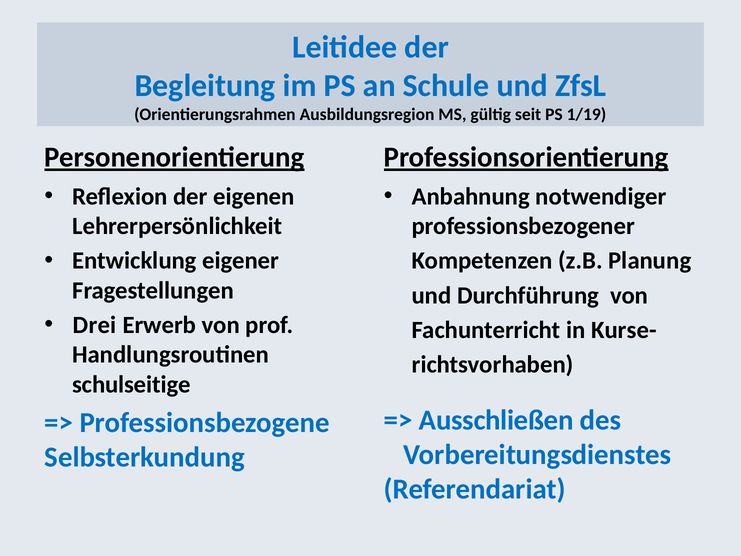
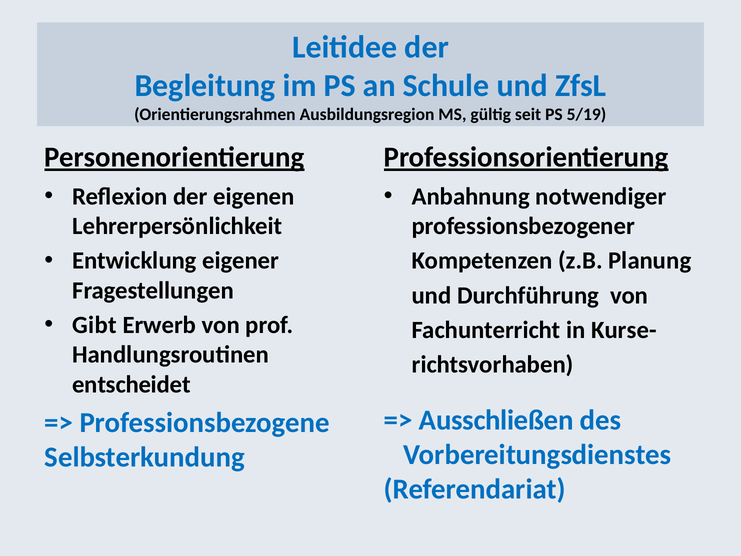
1/19: 1/19 -> 5/19
Drei: Drei -> Gibt
schulseitige: schulseitige -> entscheidet
